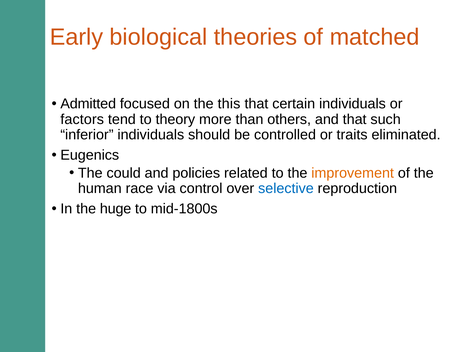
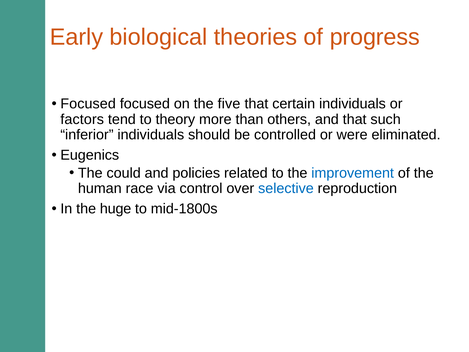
matched: matched -> progress
Admitted at (88, 104): Admitted -> Focused
this: this -> five
traits: traits -> were
improvement colour: orange -> blue
